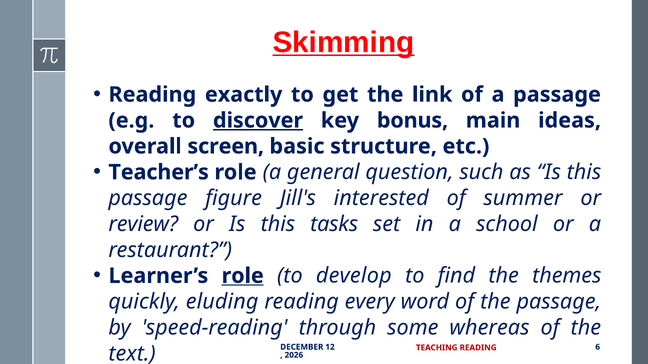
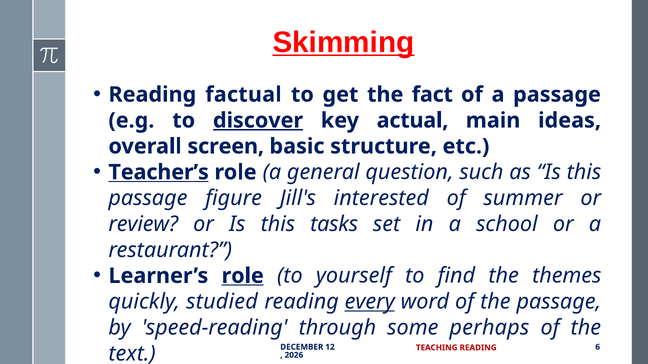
exactly: exactly -> factual
link: link -> fact
bonus: bonus -> actual
Teacher’s underline: none -> present
develop: develop -> yourself
eluding: eluding -> studied
every underline: none -> present
whereas: whereas -> perhaps
